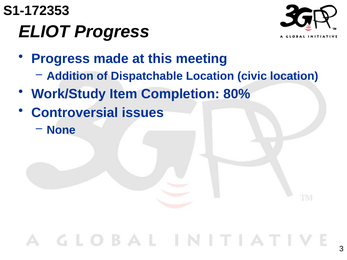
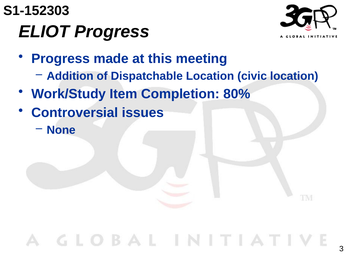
S1-172353: S1-172353 -> S1-152303
